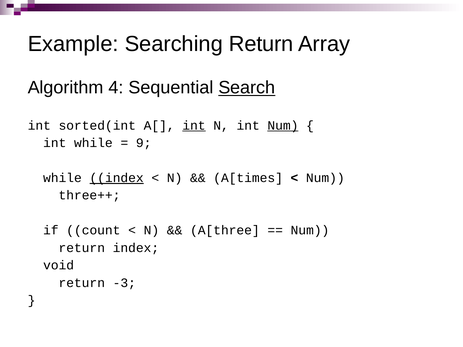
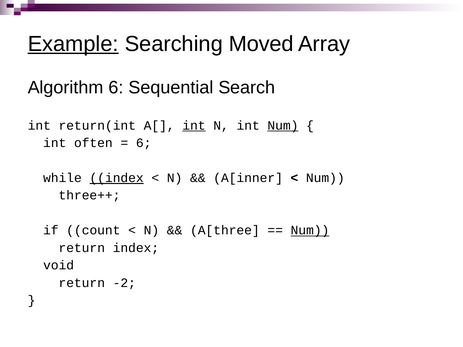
Example underline: none -> present
Searching Return: Return -> Moved
Algorithm 4: 4 -> 6
Search underline: present -> none
sorted(int: sorted(int -> return(int
int while: while -> often
9 at (144, 143): 9 -> 6
A[times: A[times -> A[inner
Num at (310, 231) underline: none -> present
-3: -3 -> -2
